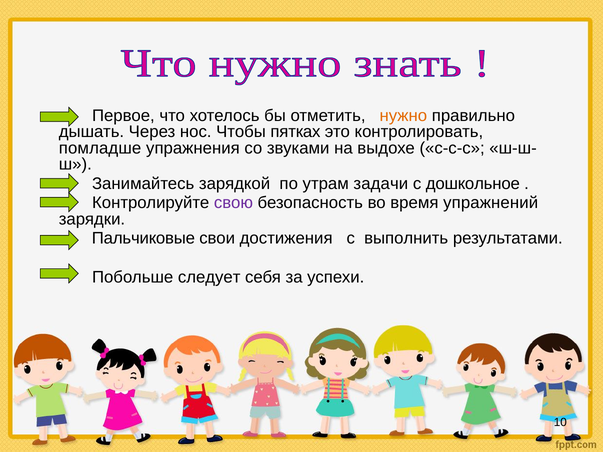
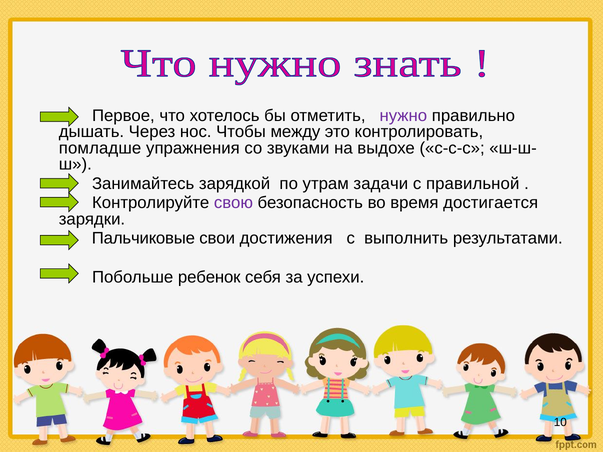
нужно colour: orange -> purple
пятках: пятках -> между
дошкольное: дошкольное -> правильной
упражнений: упражнений -> достигается
следует: следует -> ребенок
